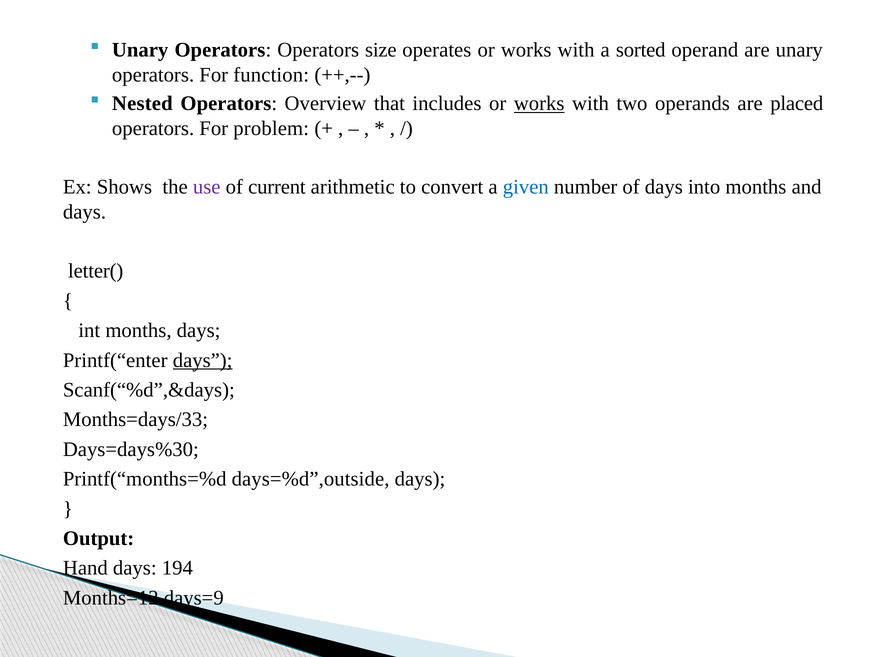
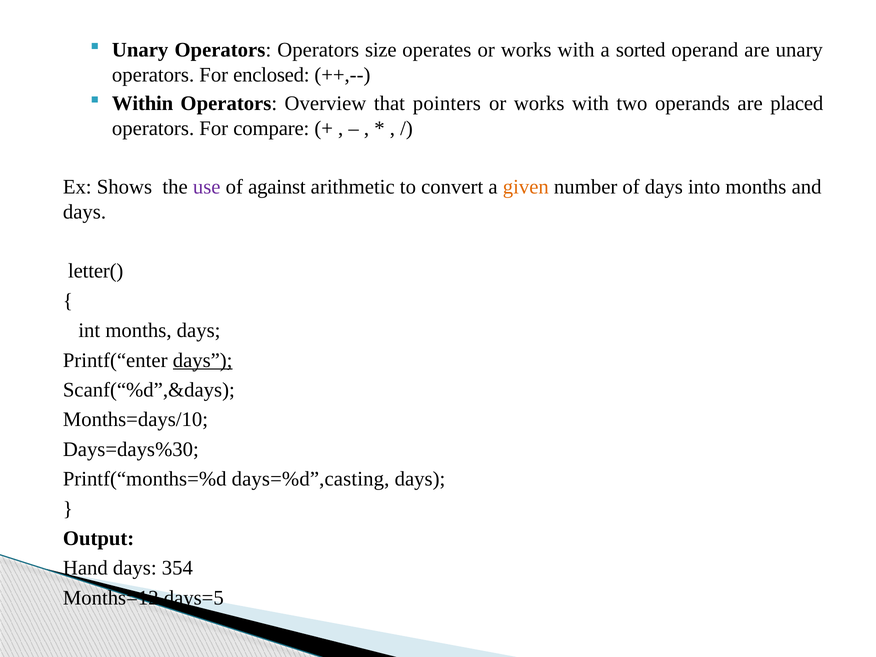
function: function -> enclosed
Nested: Nested -> Within
includes: includes -> pointers
works at (539, 104) underline: present -> none
problem: problem -> compare
current: current -> against
given colour: blue -> orange
Months=days/33: Months=days/33 -> Months=days/10
days=%d”,outside: days=%d”,outside -> days=%d”,casting
194: 194 -> 354
days=9: days=9 -> days=5
